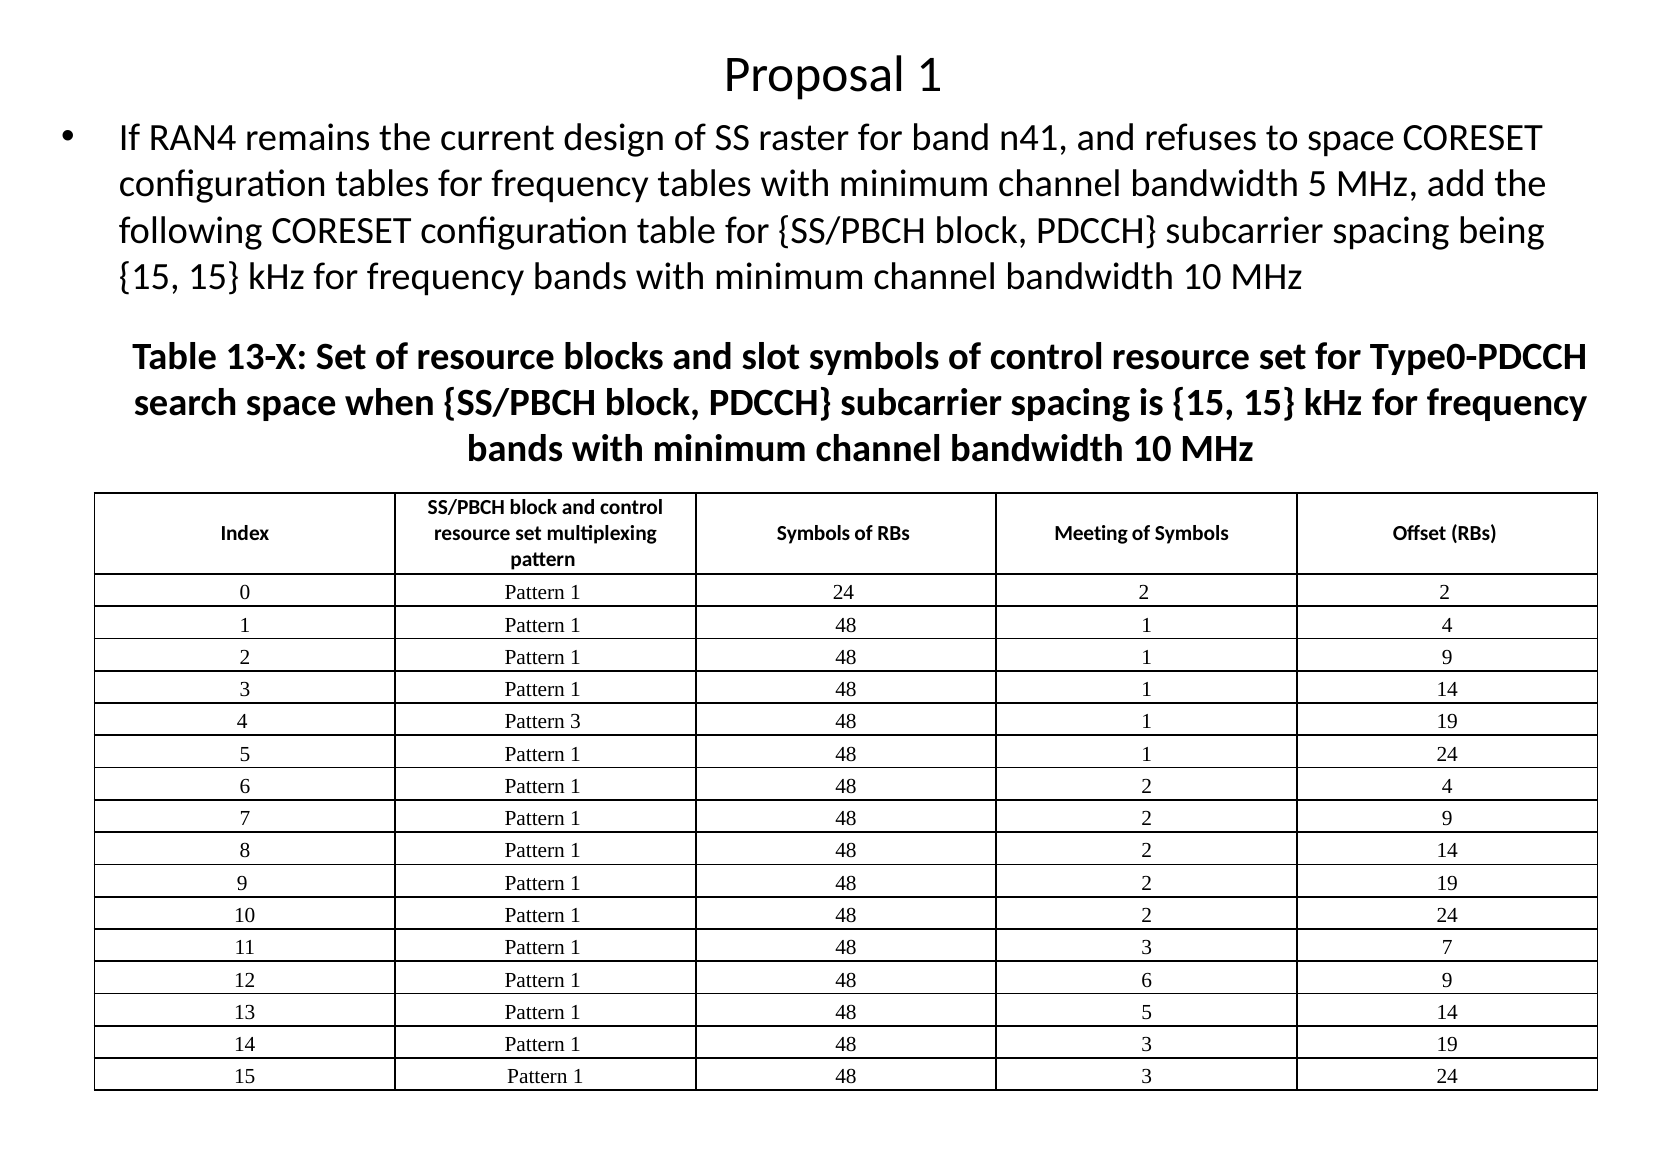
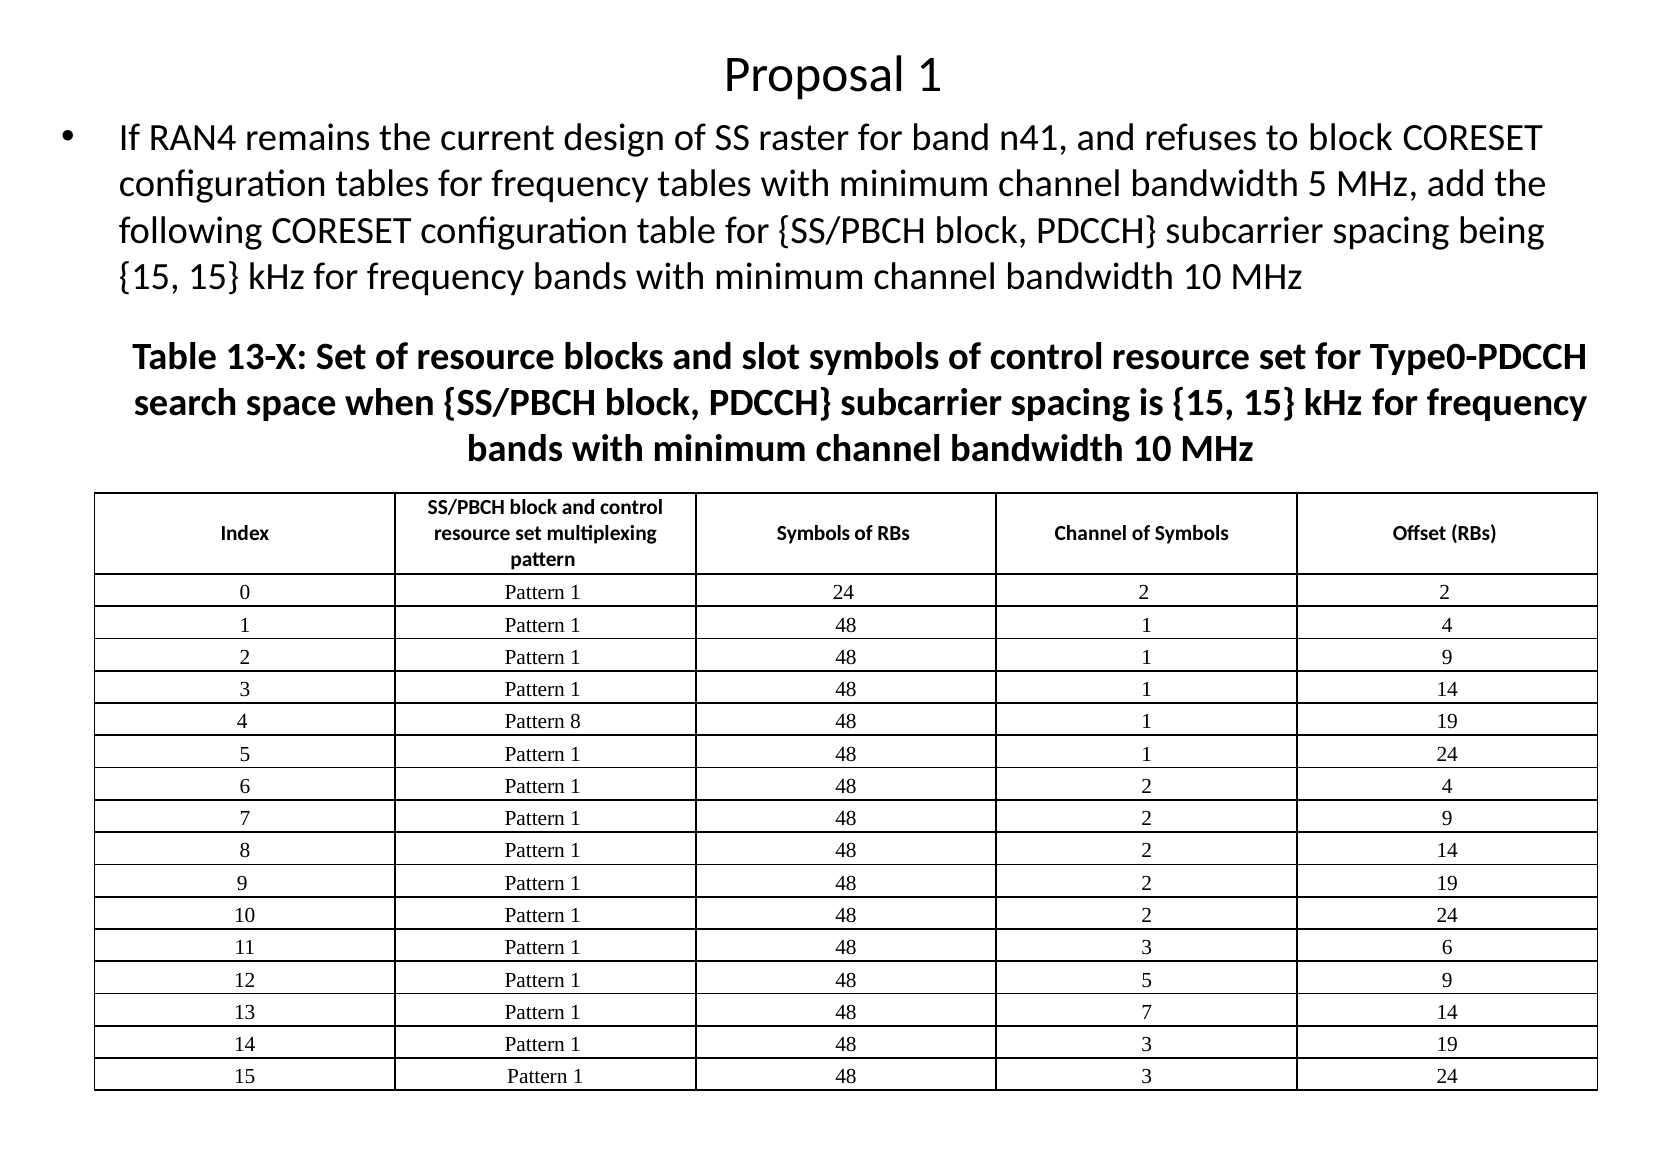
to space: space -> block
RBs Meeting: Meeting -> Channel
Pattern 3: 3 -> 8
3 7: 7 -> 6
48 6: 6 -> 5
48 5: 5 -> 7
